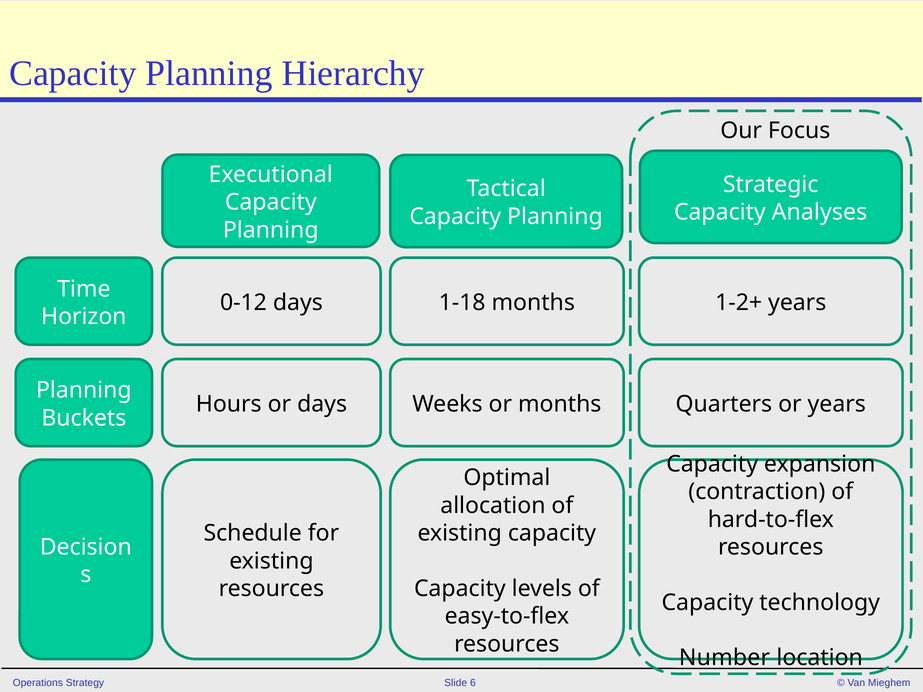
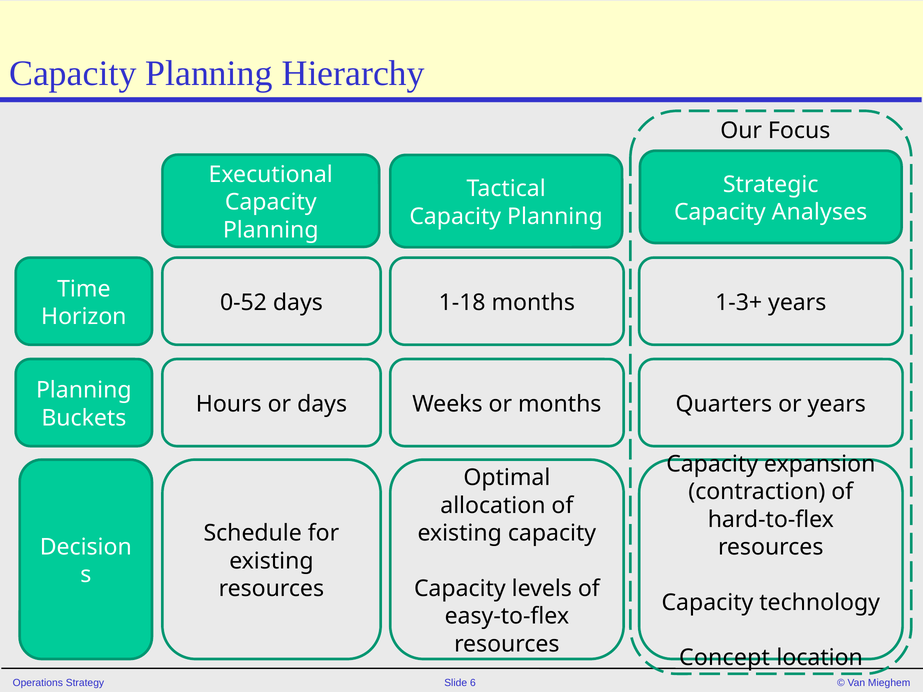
0-12: 0-12 -> 0-52
1-2+: 1-2+ -> 1-3+
Number: Number -> Concept
